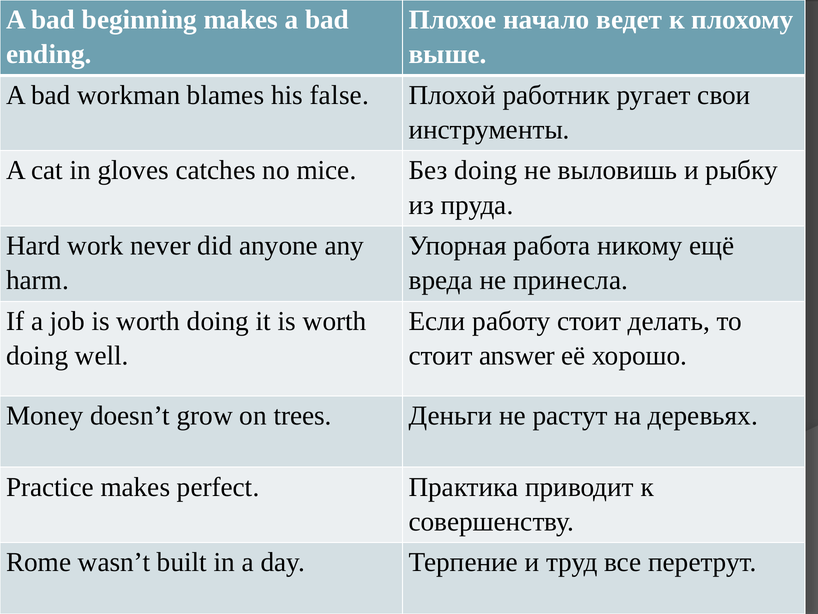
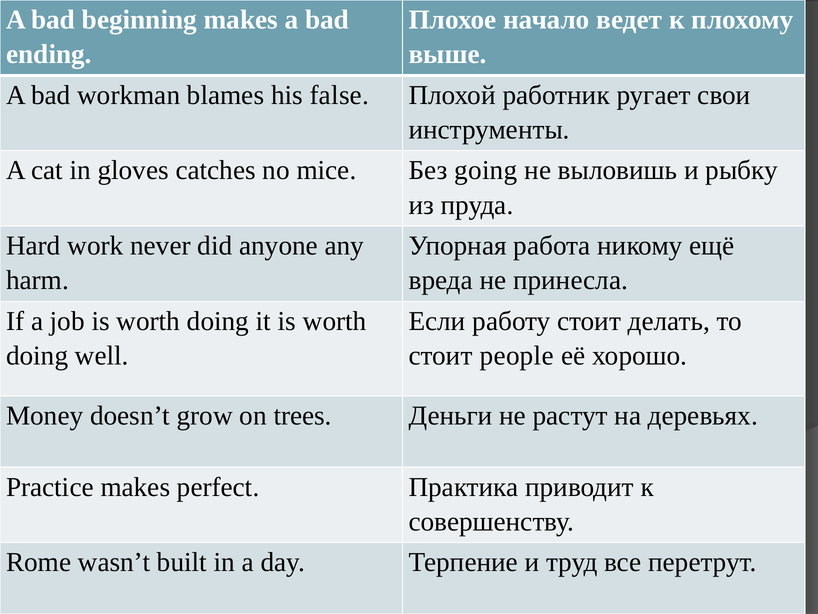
Без doing: doing -> going
answer: answer -> people
